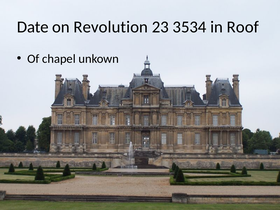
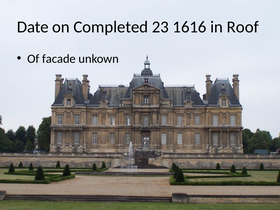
Revolution: Revolution -> Completed
3534: 3534 -> 1616
chapel: chapel -> facade
